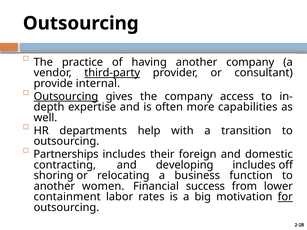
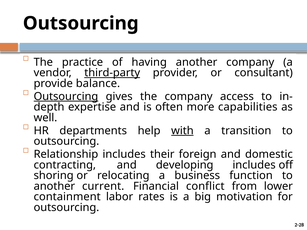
internal: internal -> balance
with underline: none -> present
Partnerships: Partnerships -> Relationship
women: women -> current
success: success -> conflict
for underline: present -> none
